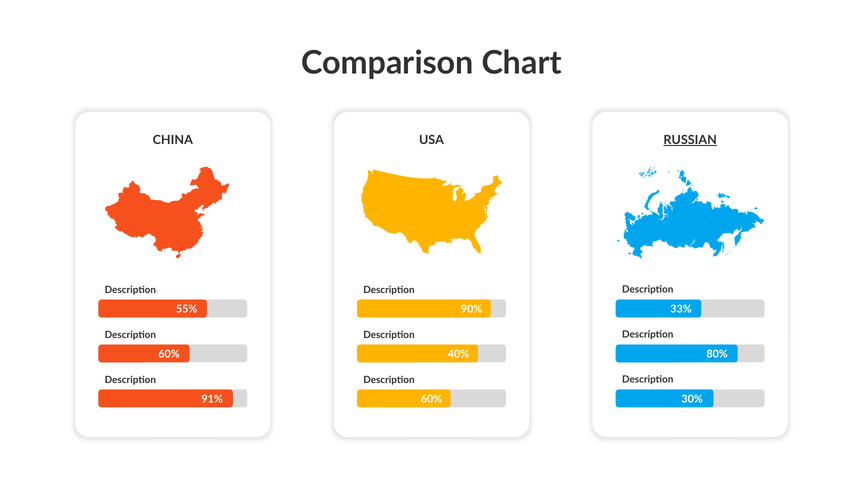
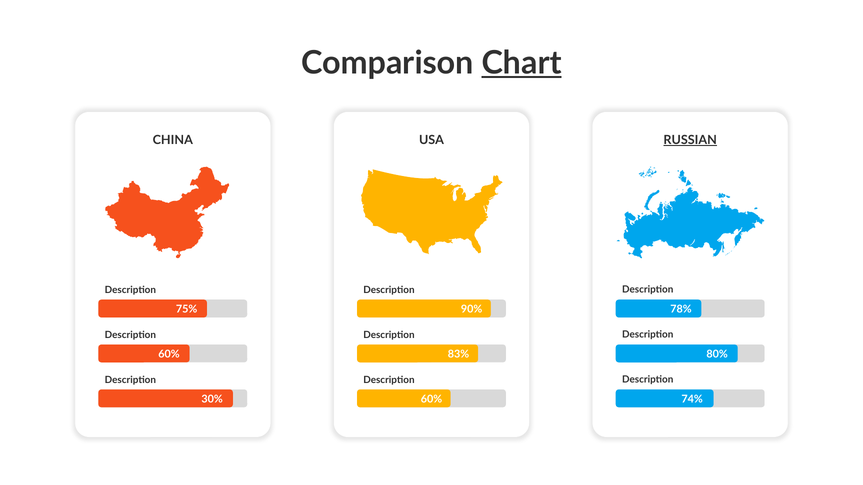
Chart underline: none -> present
55%: 55% -> 75%
33%: 33% -> 78%
40%: 40% -> 83%
91%: 91% -> 30%
30%: 30% -> 74%
